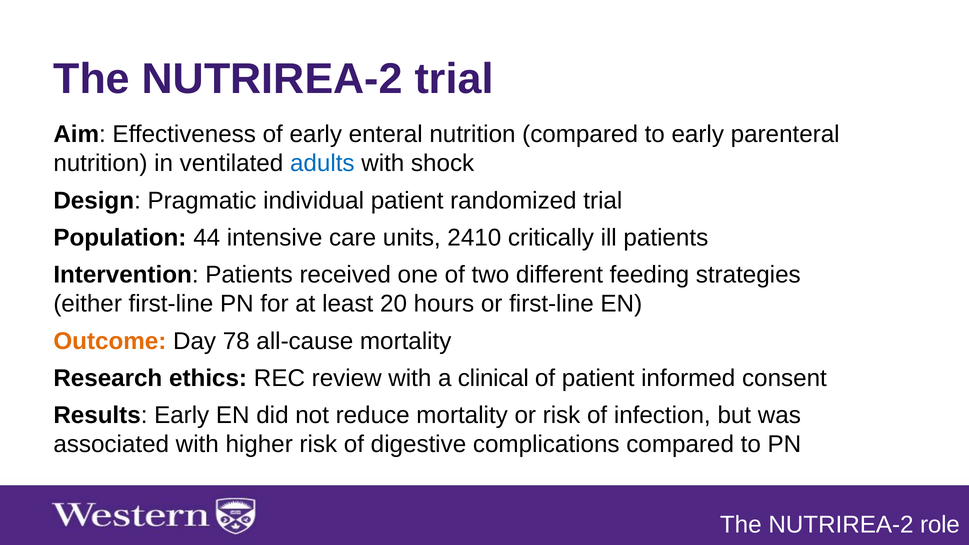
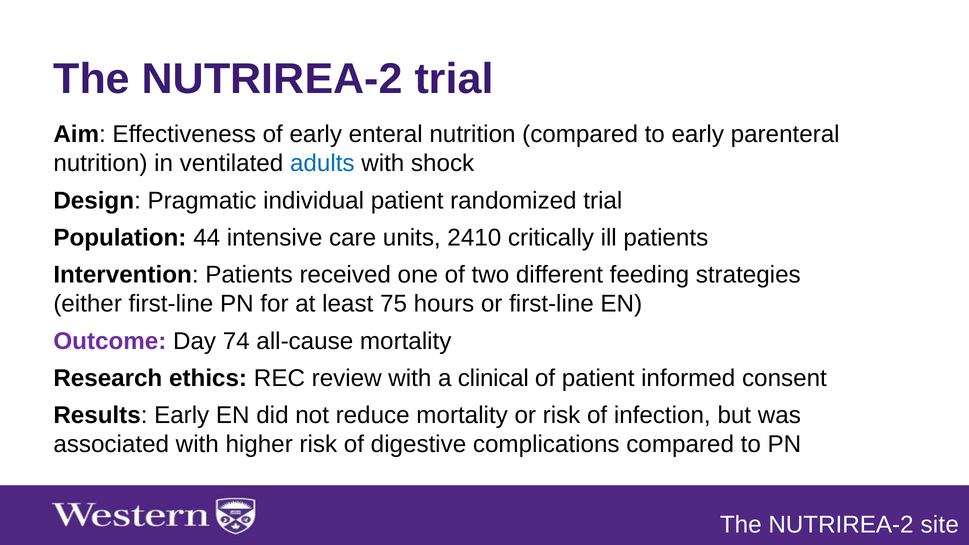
20: 20 -> 75
Outcome colour: orange -> purple
78: 78 -> 74
role: role -> site
